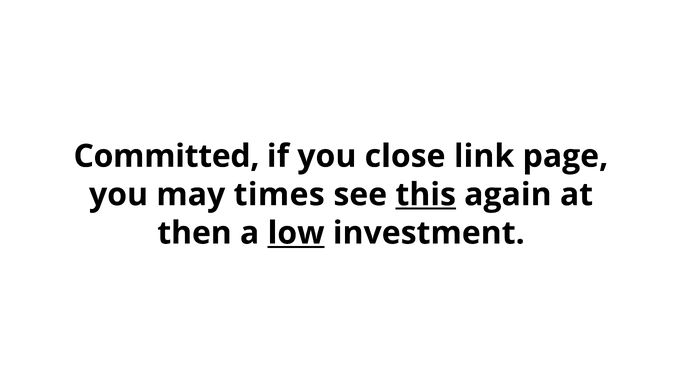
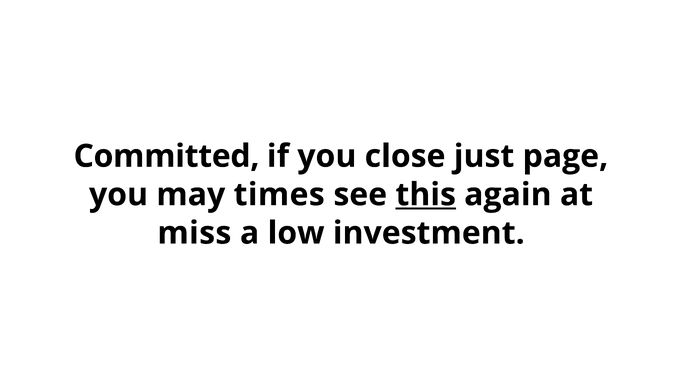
link: link -> just
then: then -> miss
low underline: present -> none
